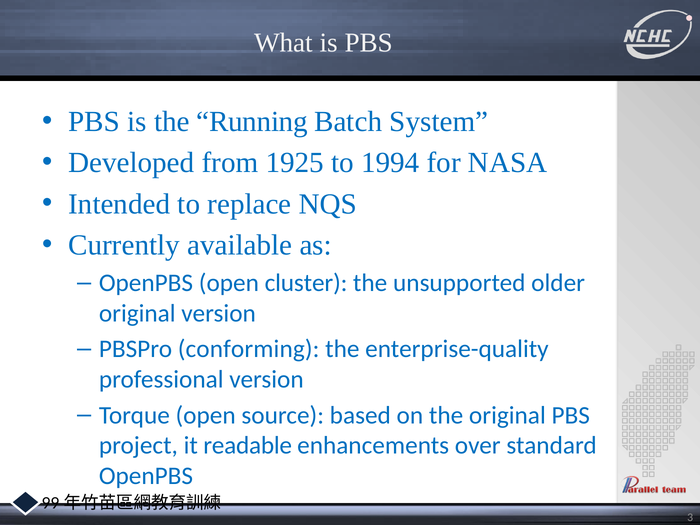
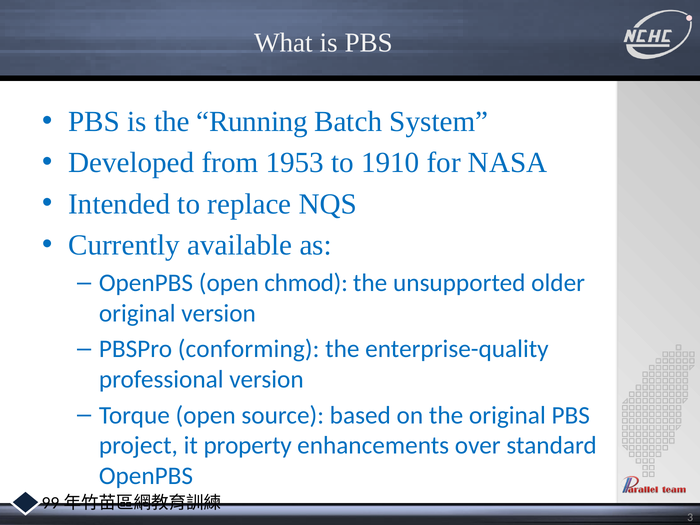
1925: 1925 -> 1953
1994: 1994 -> 1910
cluster: cluster -> chmod
readable: readable -> property
